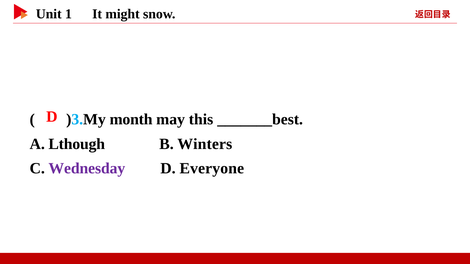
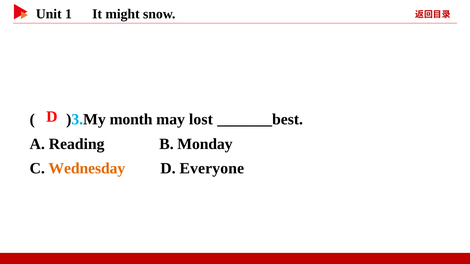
this: this -> lost
Lthough: Lthough -> Reading
Winters: Winters -> Monday
Wednesday colour: purple -> orange
